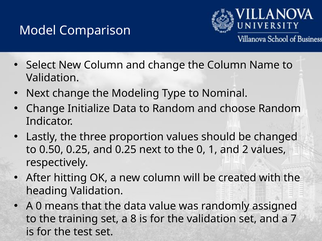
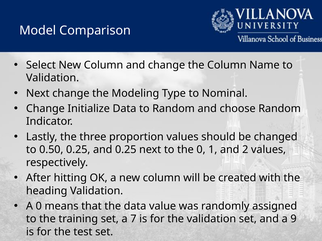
8: 8 -> 7
7: 7 -> 9
